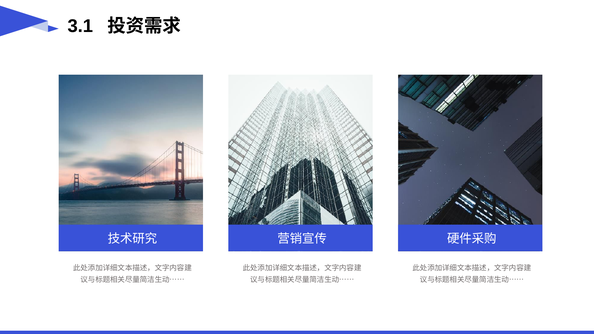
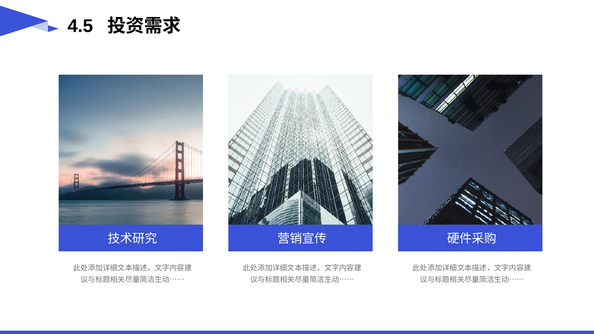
3.1: 3.1 -> 4.5
